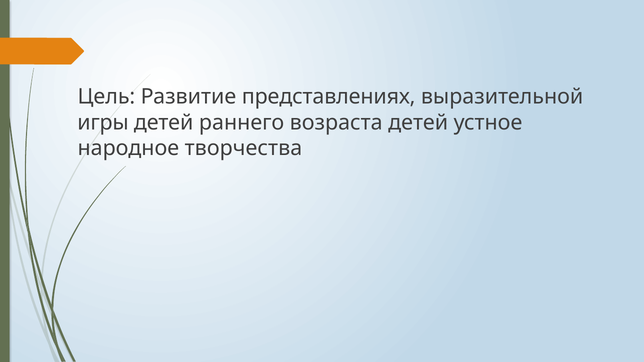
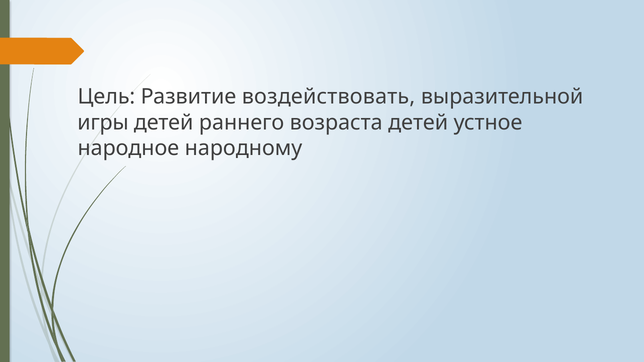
представлениях: представлениях -> воздействовать
творчества: творчества -> народному
